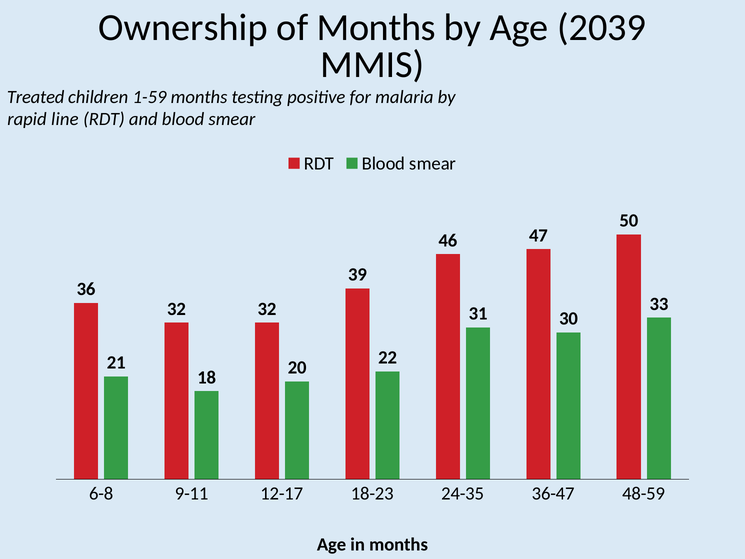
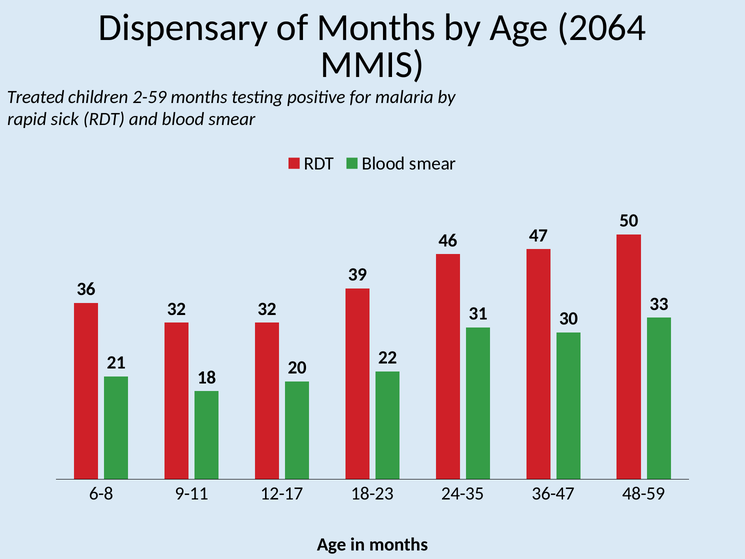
Ownership: Ownership -> Dispensary
2039: 2039 -> 2064
1-59: 1-59 -> 2-59
line: line -> sick
